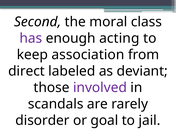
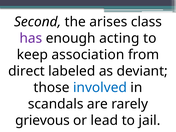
moral: moral -> arises
involved colour: purple -> blue
disorder: disorder -> grievous
goal: goal -> lead
